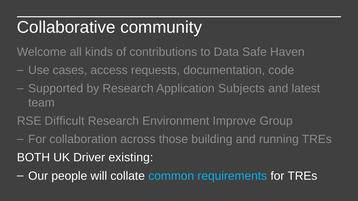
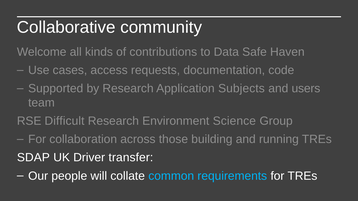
latest: latest -> users
Improve: Improve -> Science
BOTH: BOTH -> SDAP
existing: existing -> transfer
